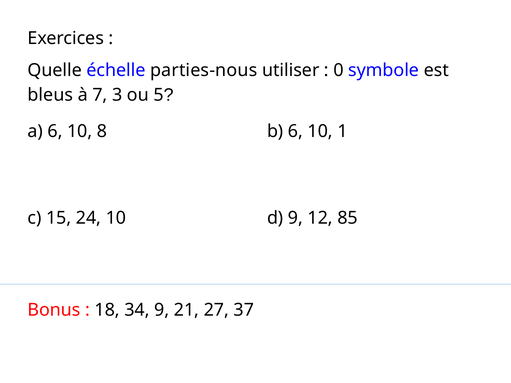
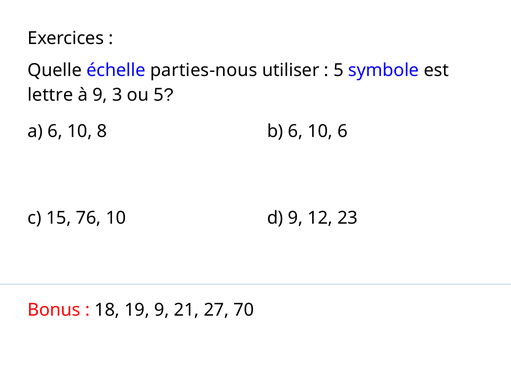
0 at (339, 70): 0 -> 5
bleus: bleus -> lettre
à 7: 7 -> 9
10 1: 1 -> 6
24: 24 -> 76
85: 85 -> 23
34: 34 -> 19
37: 37 -> 70
